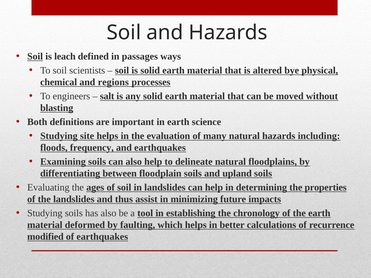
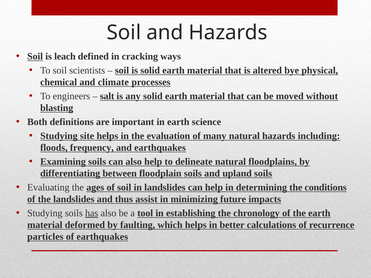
passages: passages -> cracking
regions: regions -> climate
properties: properties -> conditions
has underline: none -> present
modified: modified -> particles
